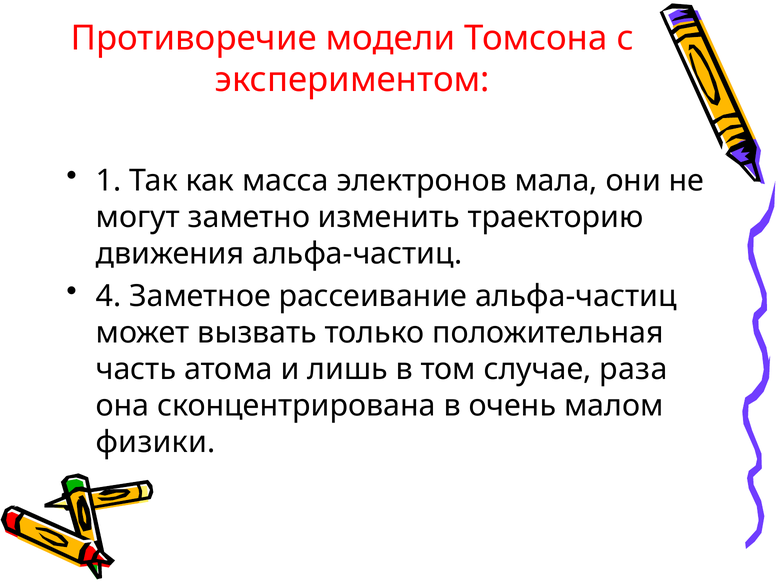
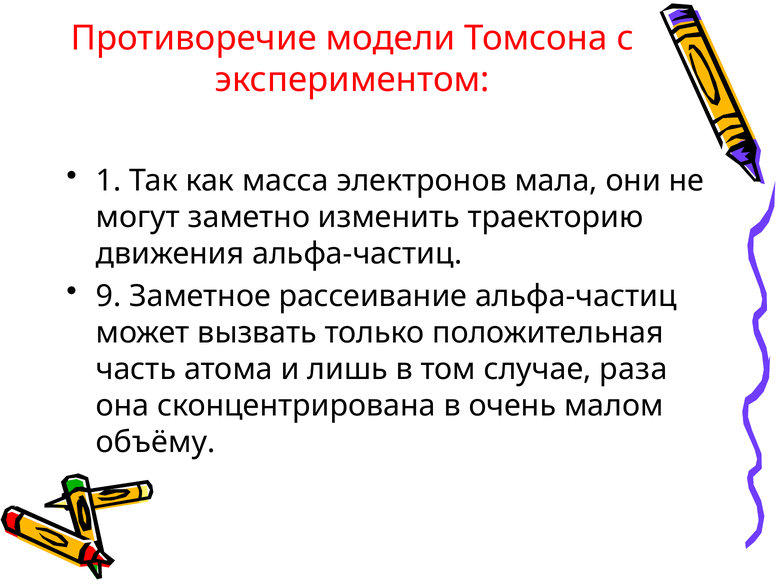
4: 4 -> 9
физики: физики -> объёму
